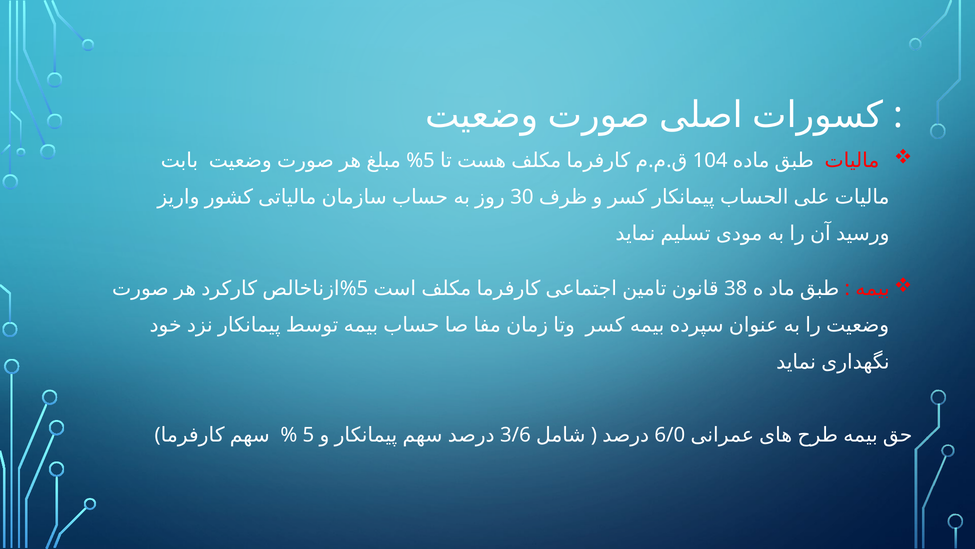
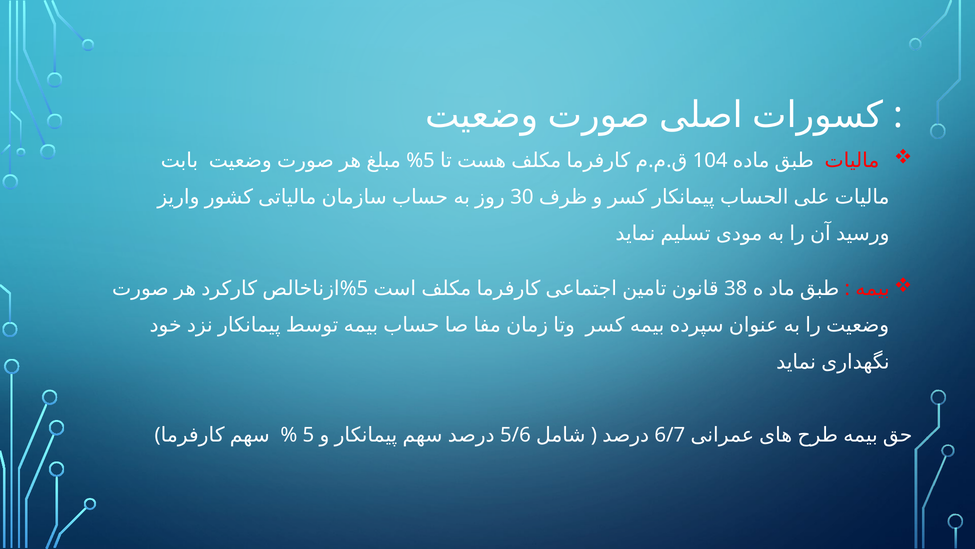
3/6: 3/6 -> 5/6
6/0: 6/0 -> 6/7
